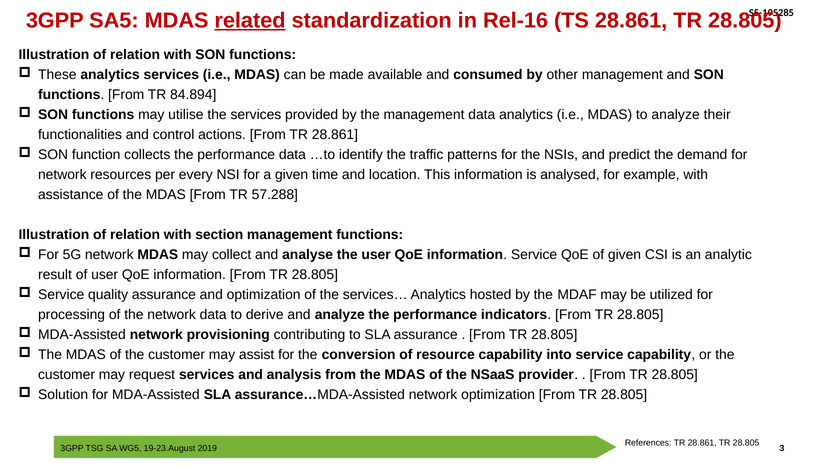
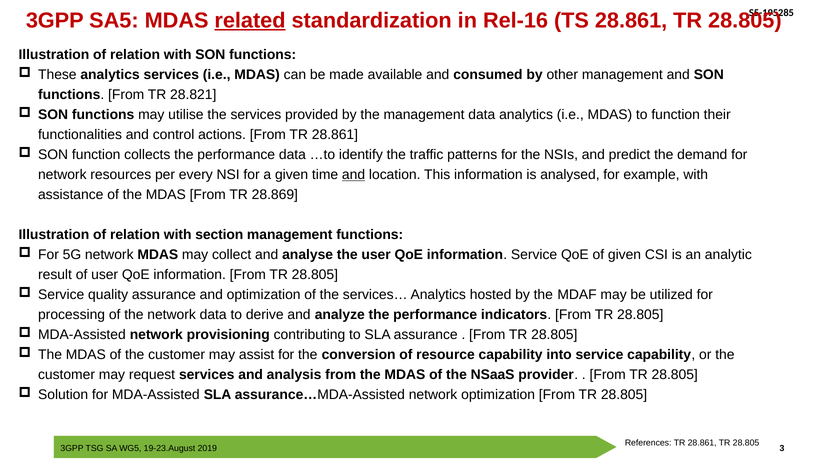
84.894: 84.894 -> 28.821
to analyze: analyze -> function
and at (354, 175) underline: none -> present
57.288: 57.288 -> 28.869
